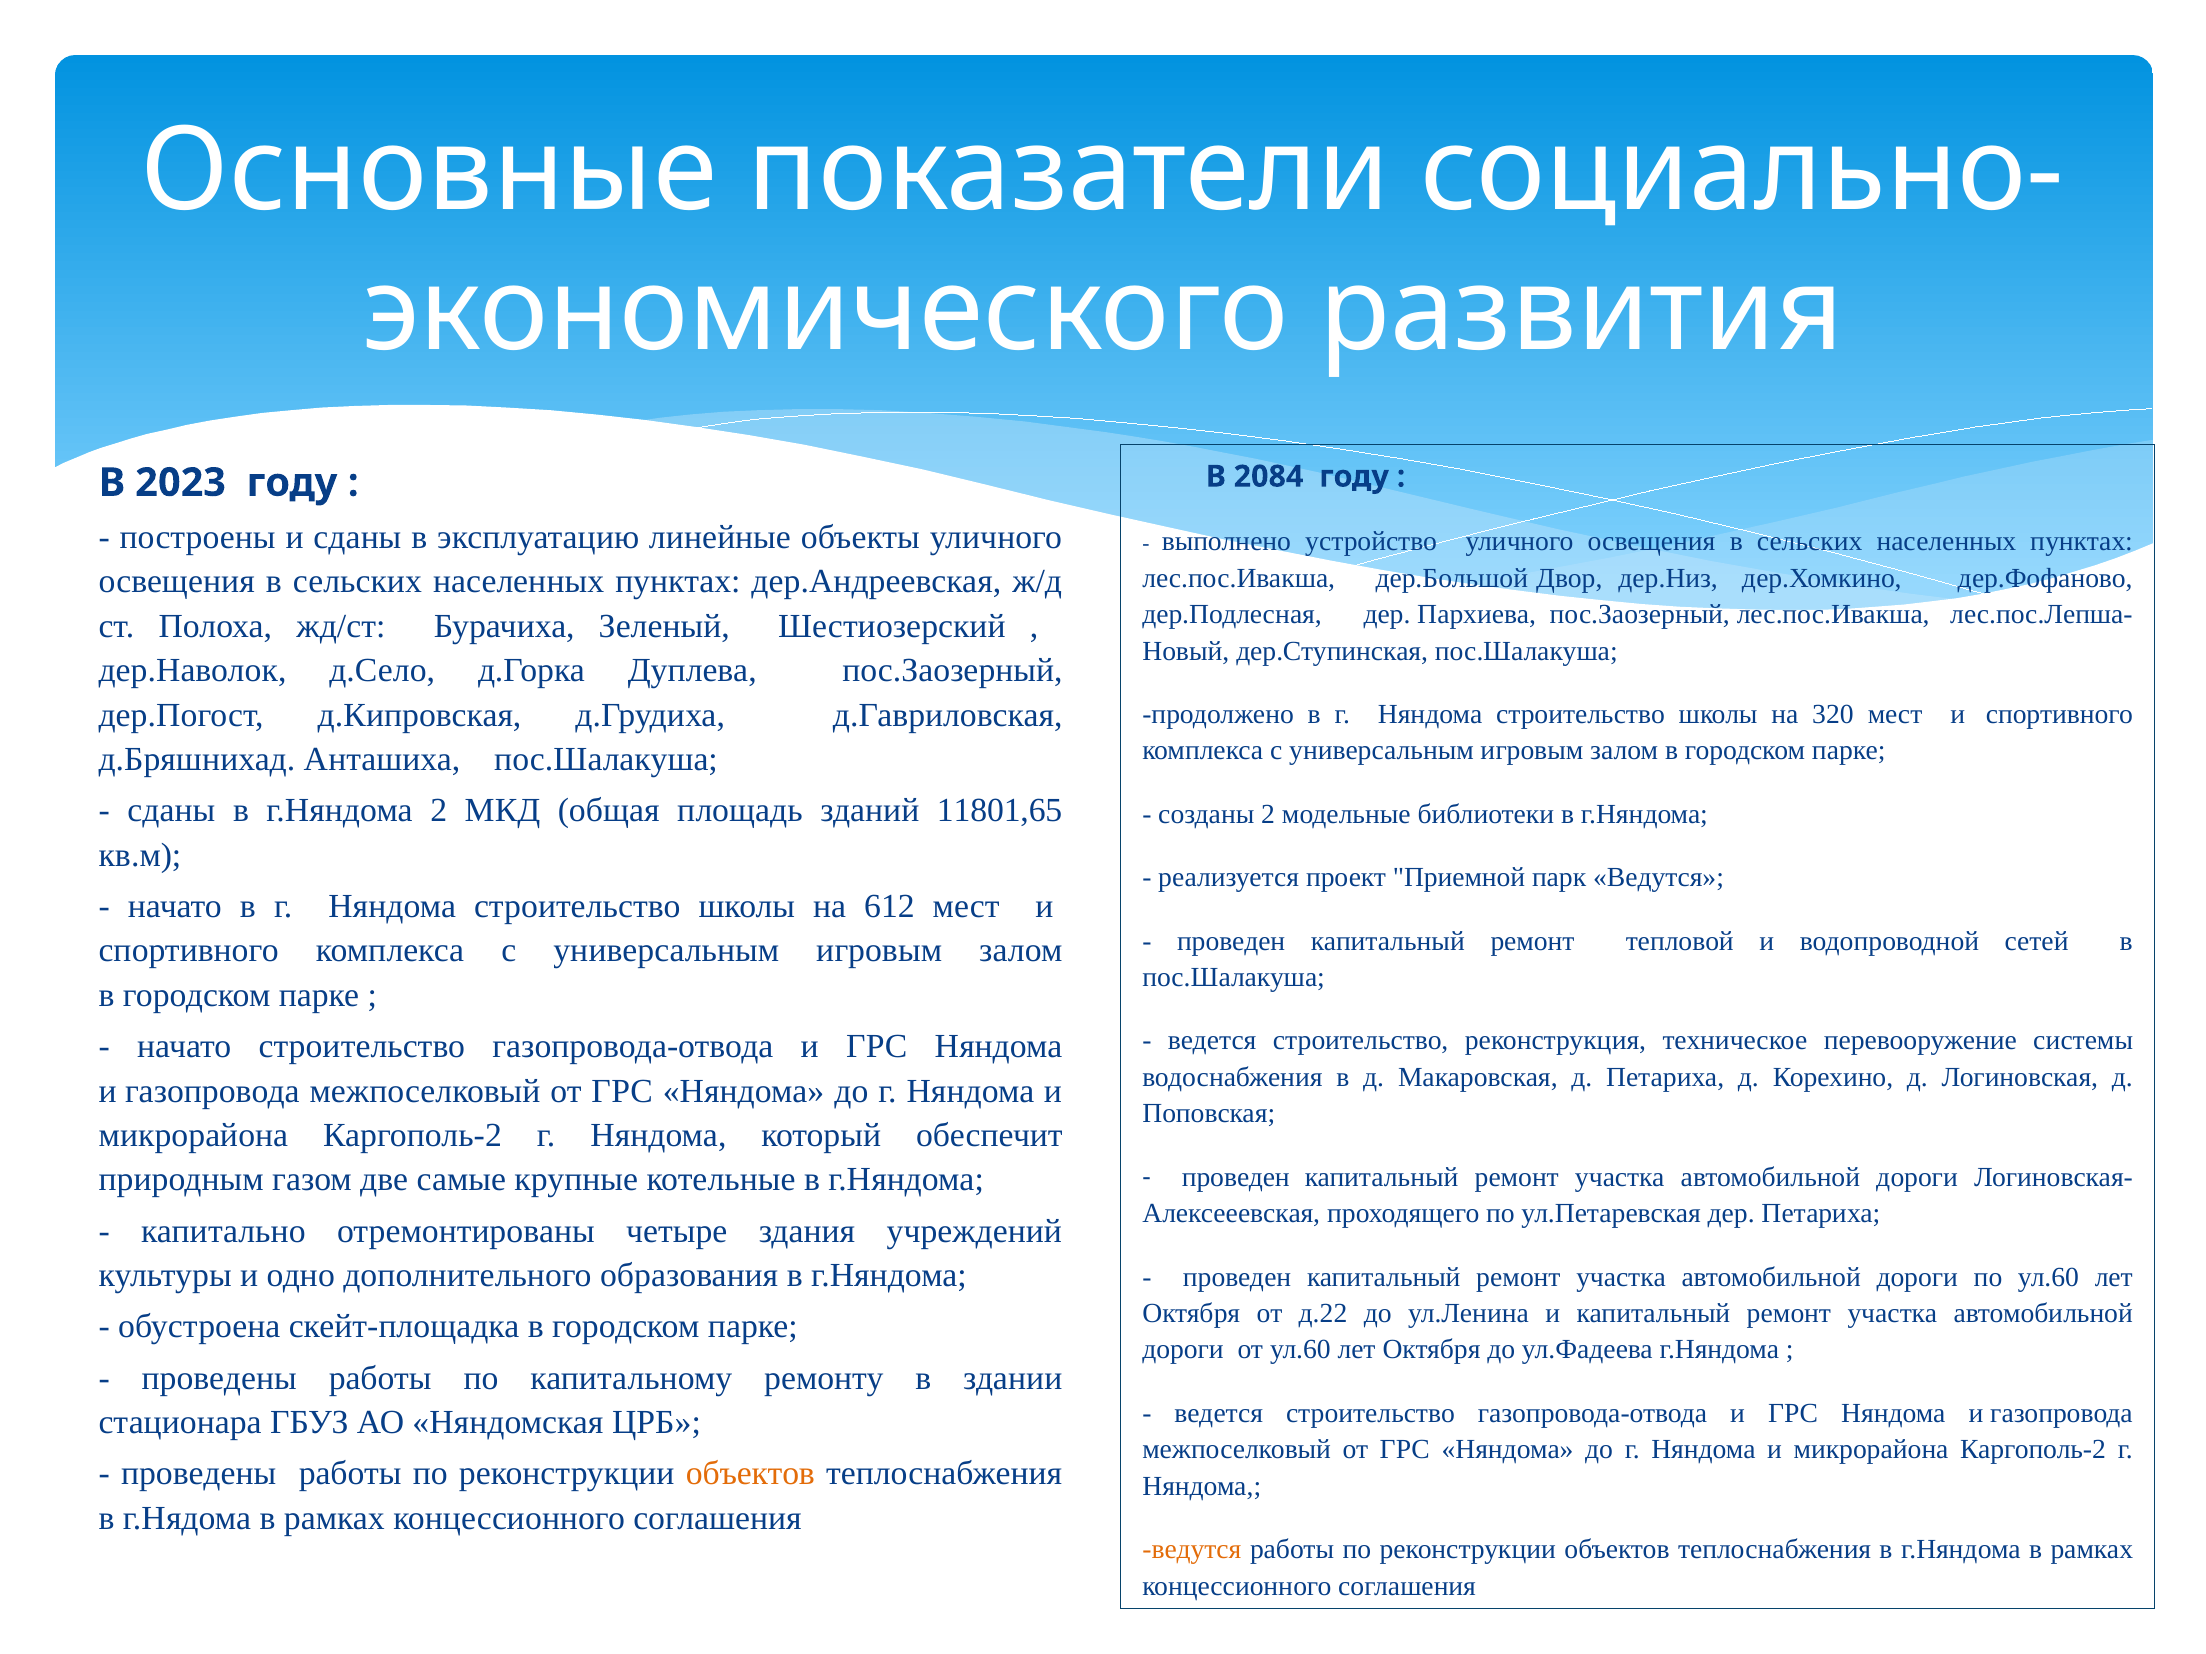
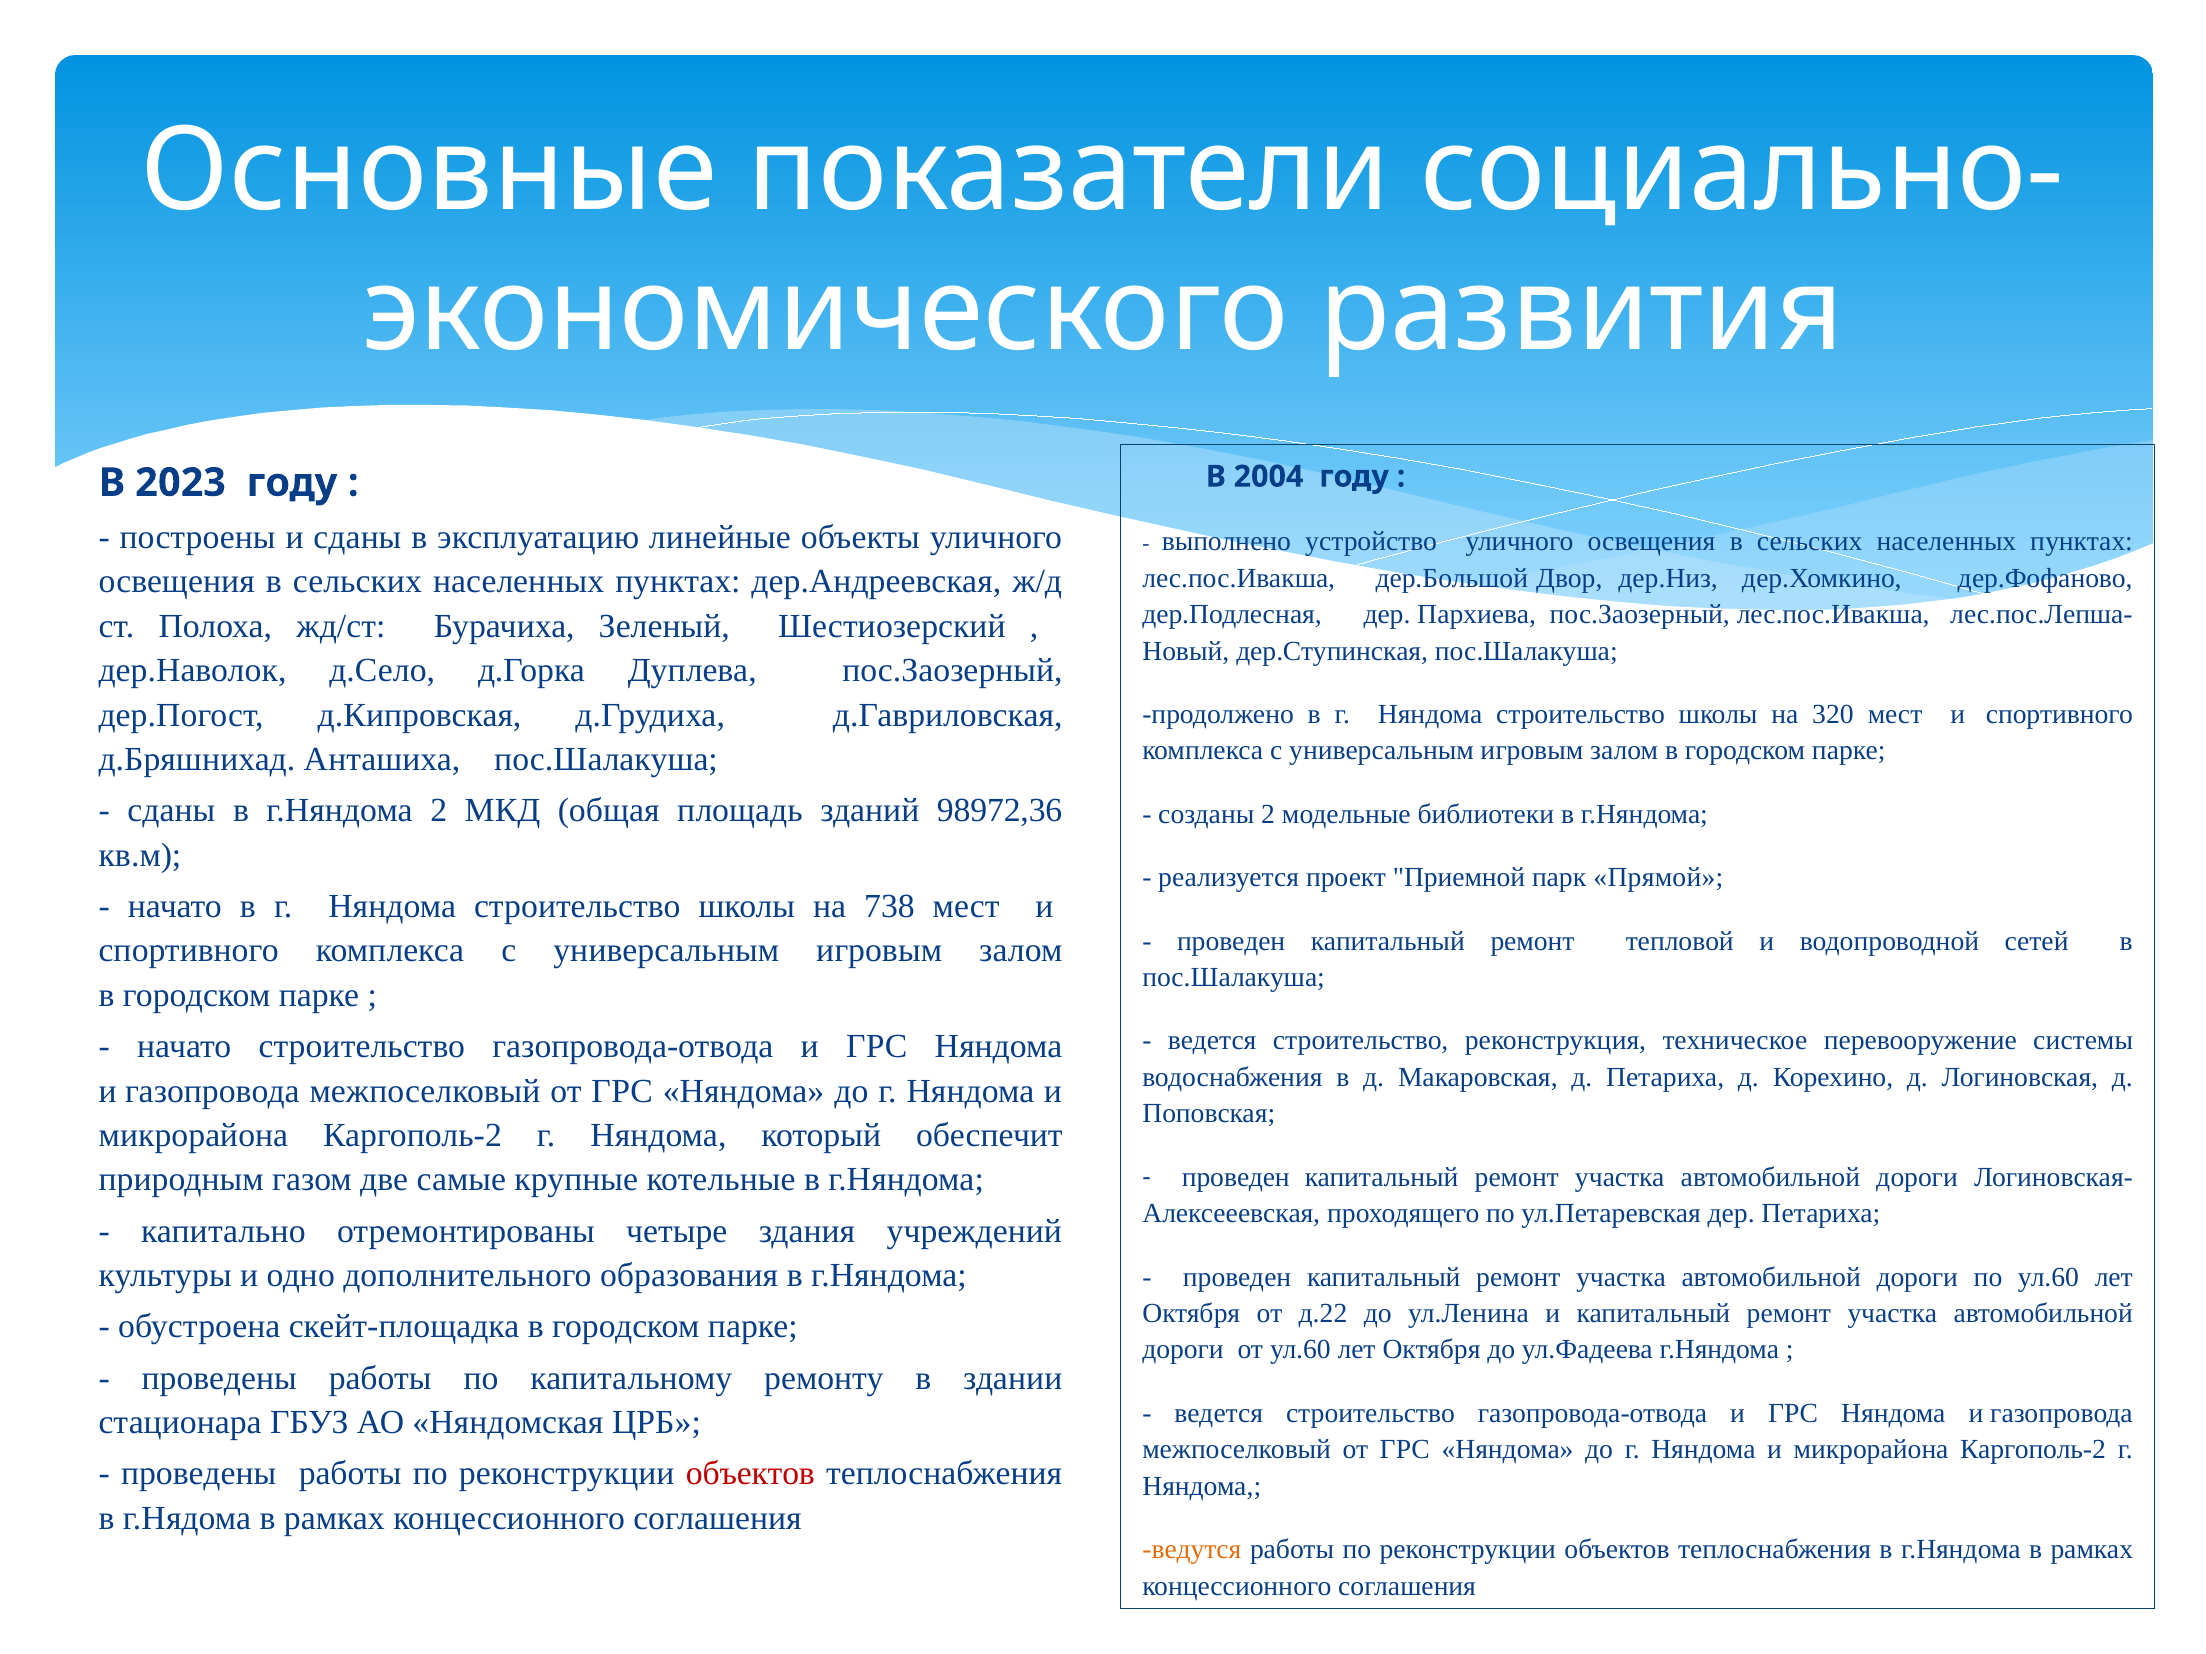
2084: 2084 -> 2004
11801,65: 11801,65 -> 98972,36
парк Ведутся: Ведутся -> Прямой
612: 612 -> 738
объектов at (750, 1474) colour: orange -> red
